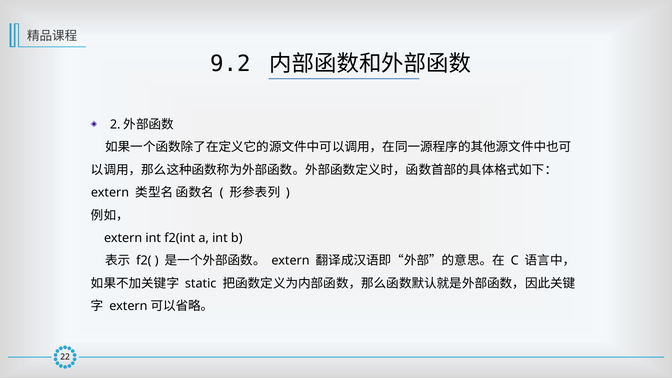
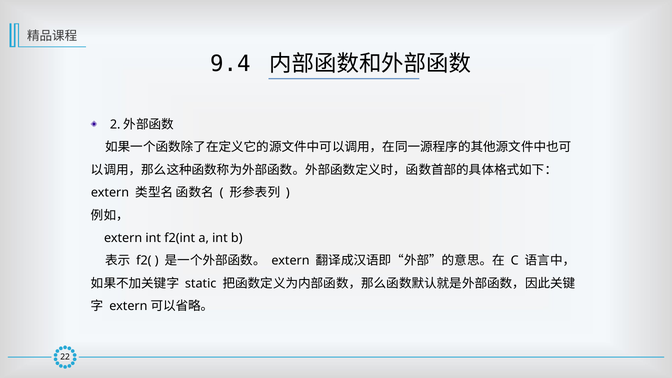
9.2: 9.2 -> 9.4
